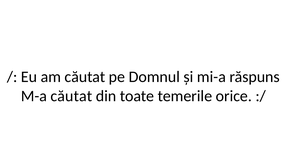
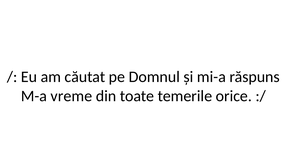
M-a căutat: căutat -> vreme
